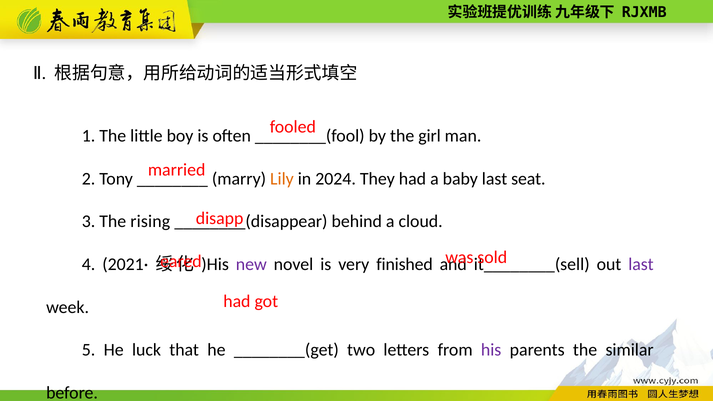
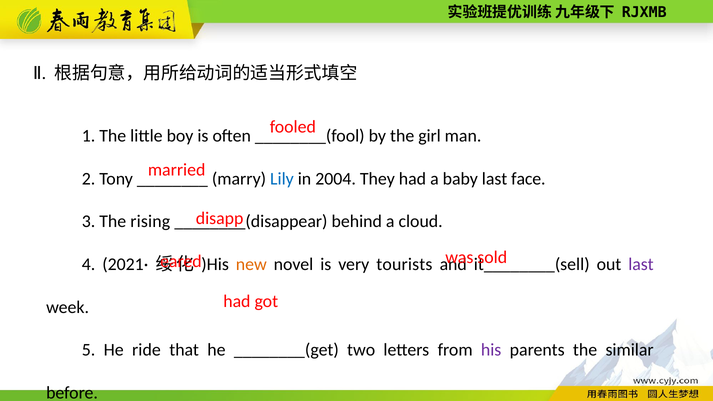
Lily colour: orange -> blue
2024: 2024 -> 2004
seat: seat -> face
new colour: purple -> orange
finished: finished -> tourists
luck: luck -> ride
